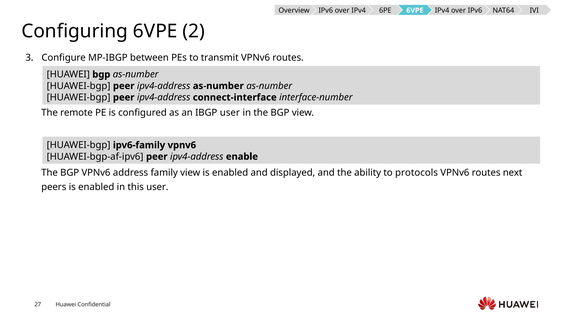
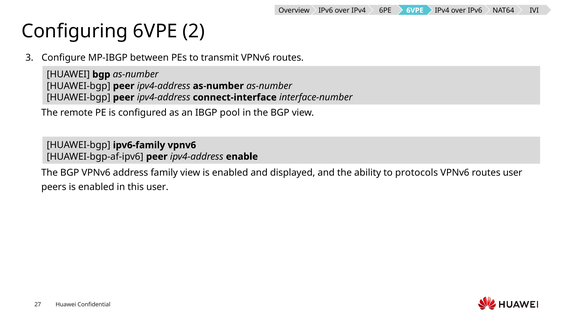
IBGP user: user -> pool
routes next: next -> user
